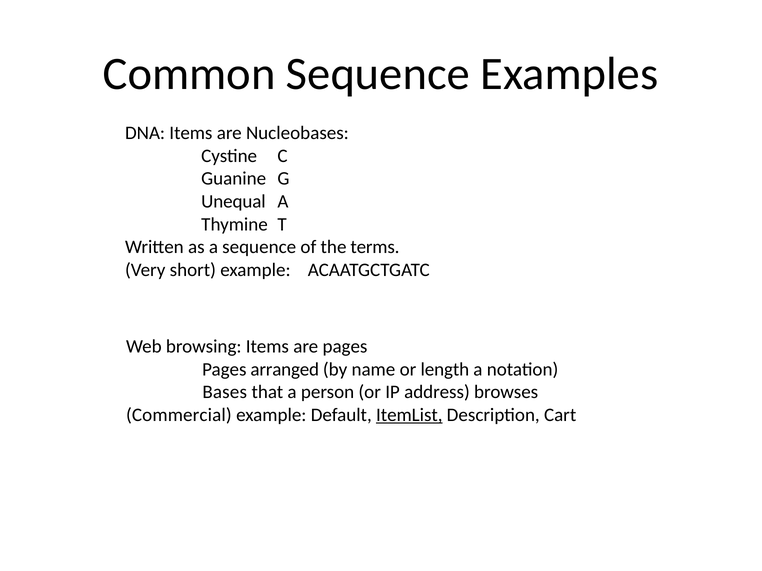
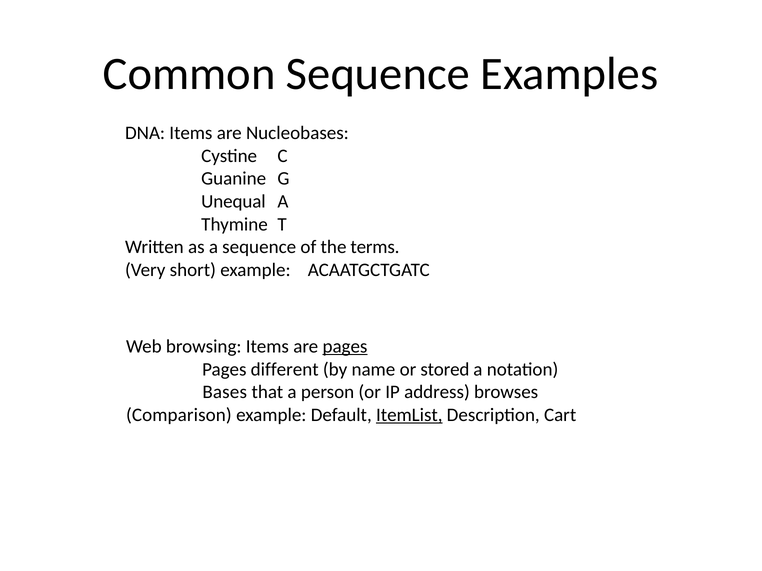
pages at (345, 347) underline: none -> present
arranged: arranged -> different
length: length -> stored
Commercial: Commercial -> Comparison
